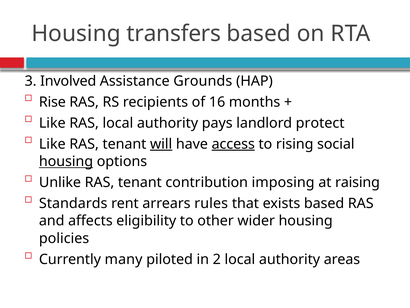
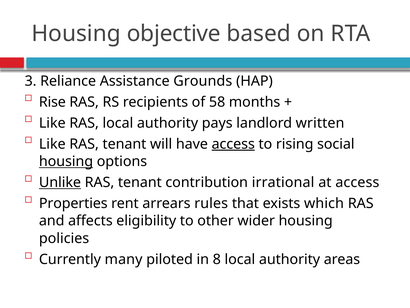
transfers: transfers -> objective
Involved: Involved -> Reliance
16: 16 -> 58
protect: protect -> written
will underline: present -> none
Unlike underline: none -> present
imposing: imposing -> irrational
at raising: raising -> access
Standards: Standards -> Properties
exists based: based -> which
2: 2 -> 8
